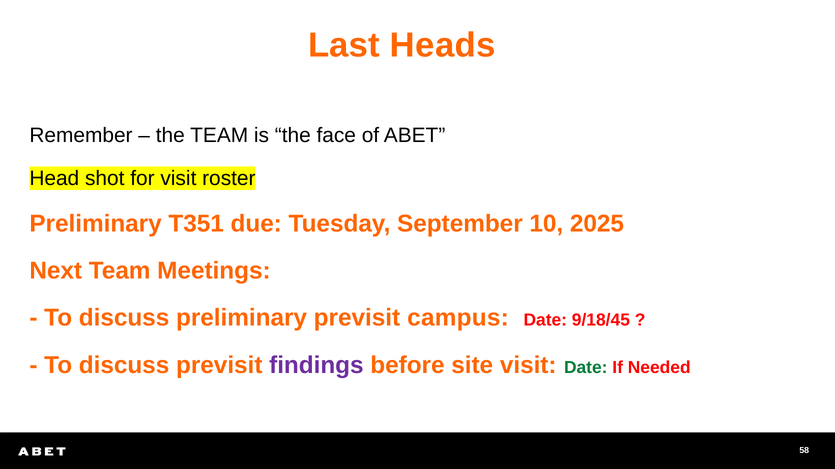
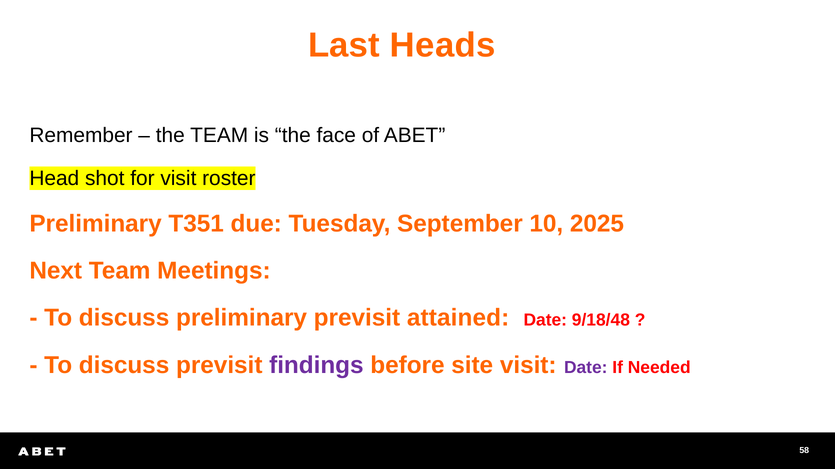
campus: campus -> attained
9/18/45: 9/18/45 -> 9/18/48
Date at (586, 368) colour: green -> purple
